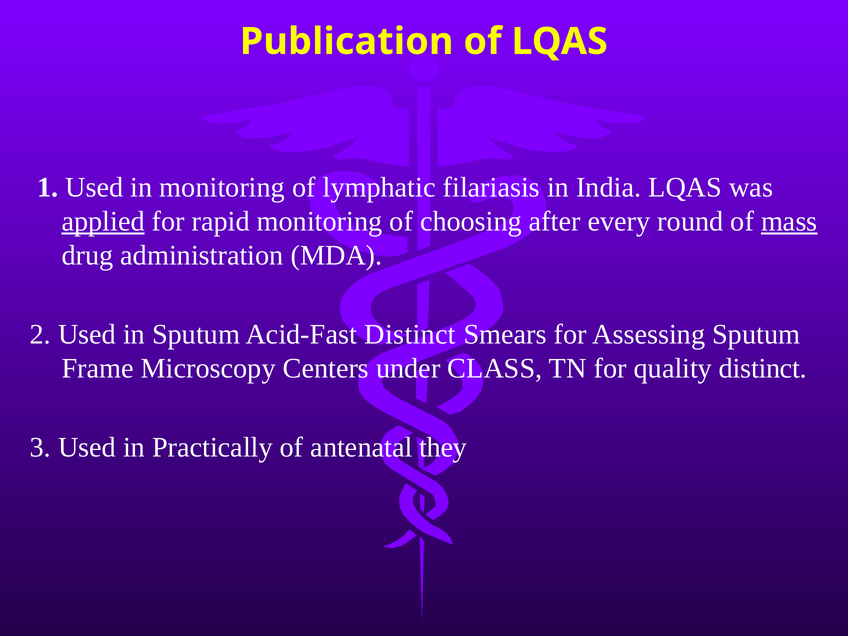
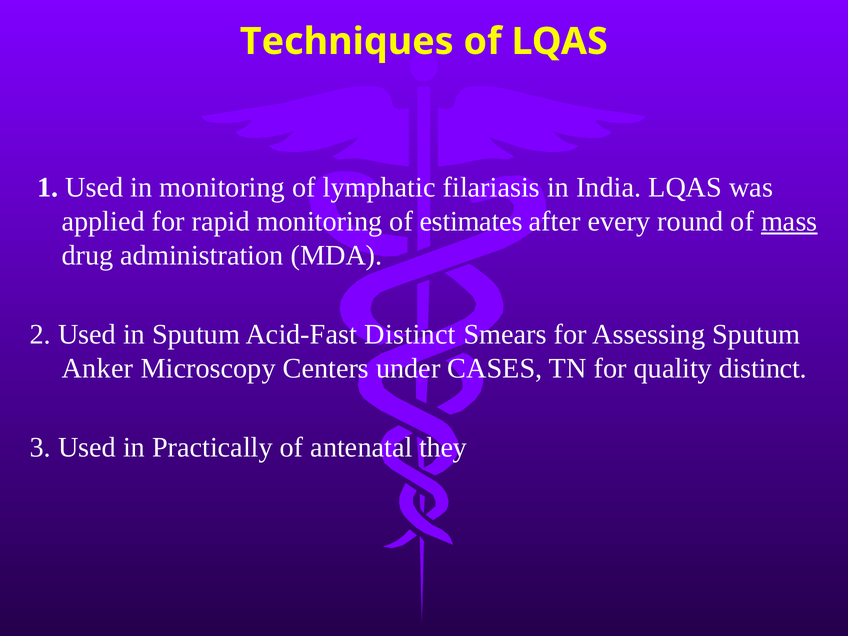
Publication: Publication -> Techniques
applied underline: present -> none
choosing: choosing -> estimates
Frame: Frame -> Anker
CLASS: CLASS -> CASES
